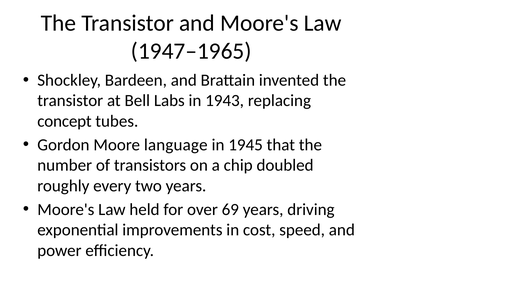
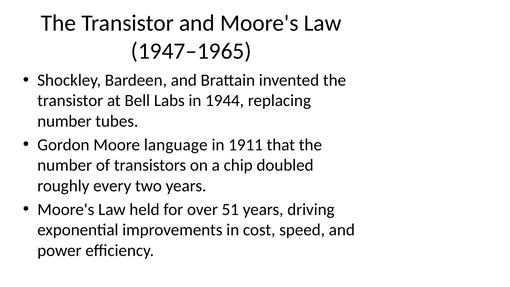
1943: 1943 -> 1944
concept at (64, 121): concept -> number
1945: 1945 -> 1911
69: 69 -> 51
